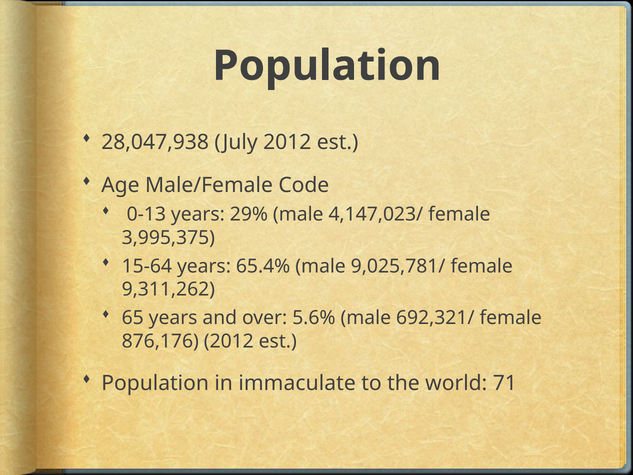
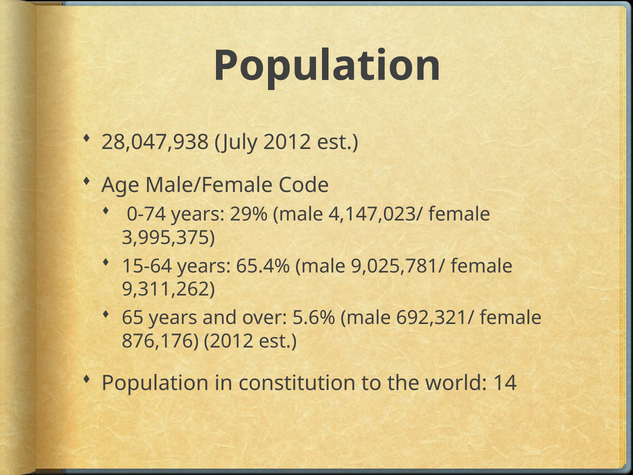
0-13: 0-13 -> 0-74
immaculate: immaculate -> constitution
71: 71 -> 14
